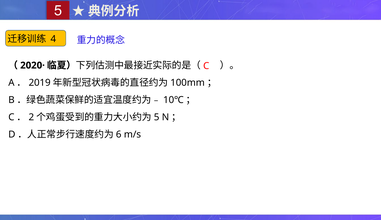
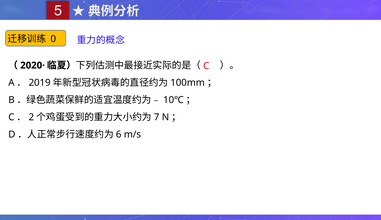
4: 4 -> 0
5 at (157, 117): 5 -> 7
